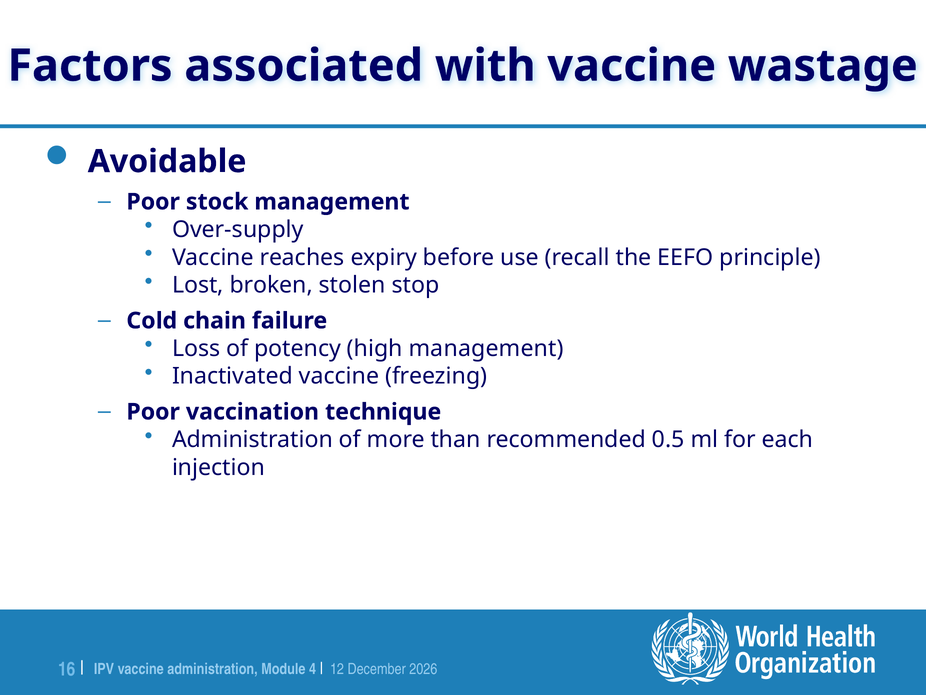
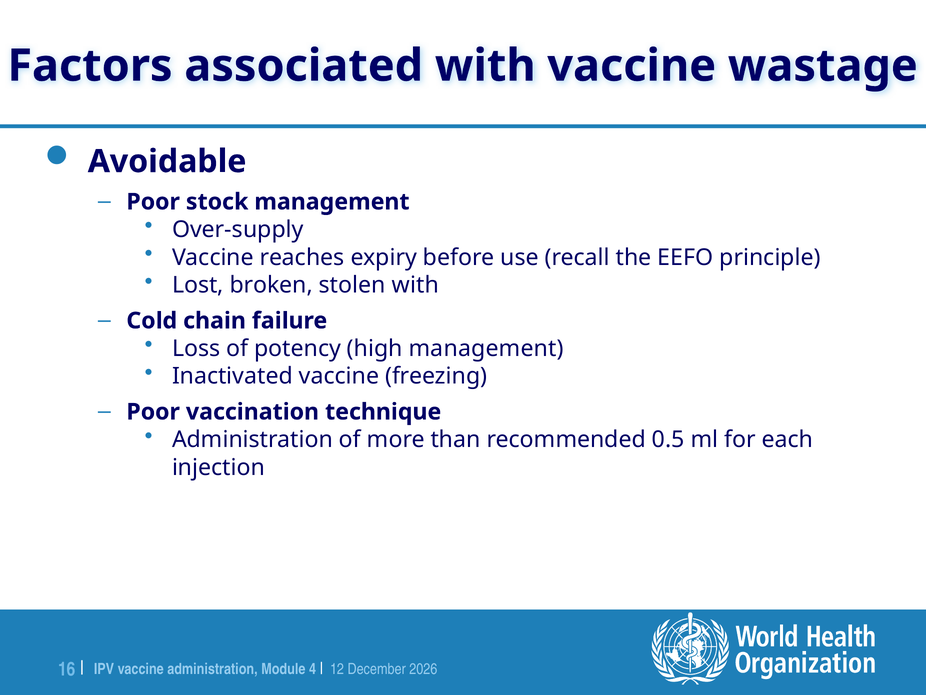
stolen stop: stop -> with
